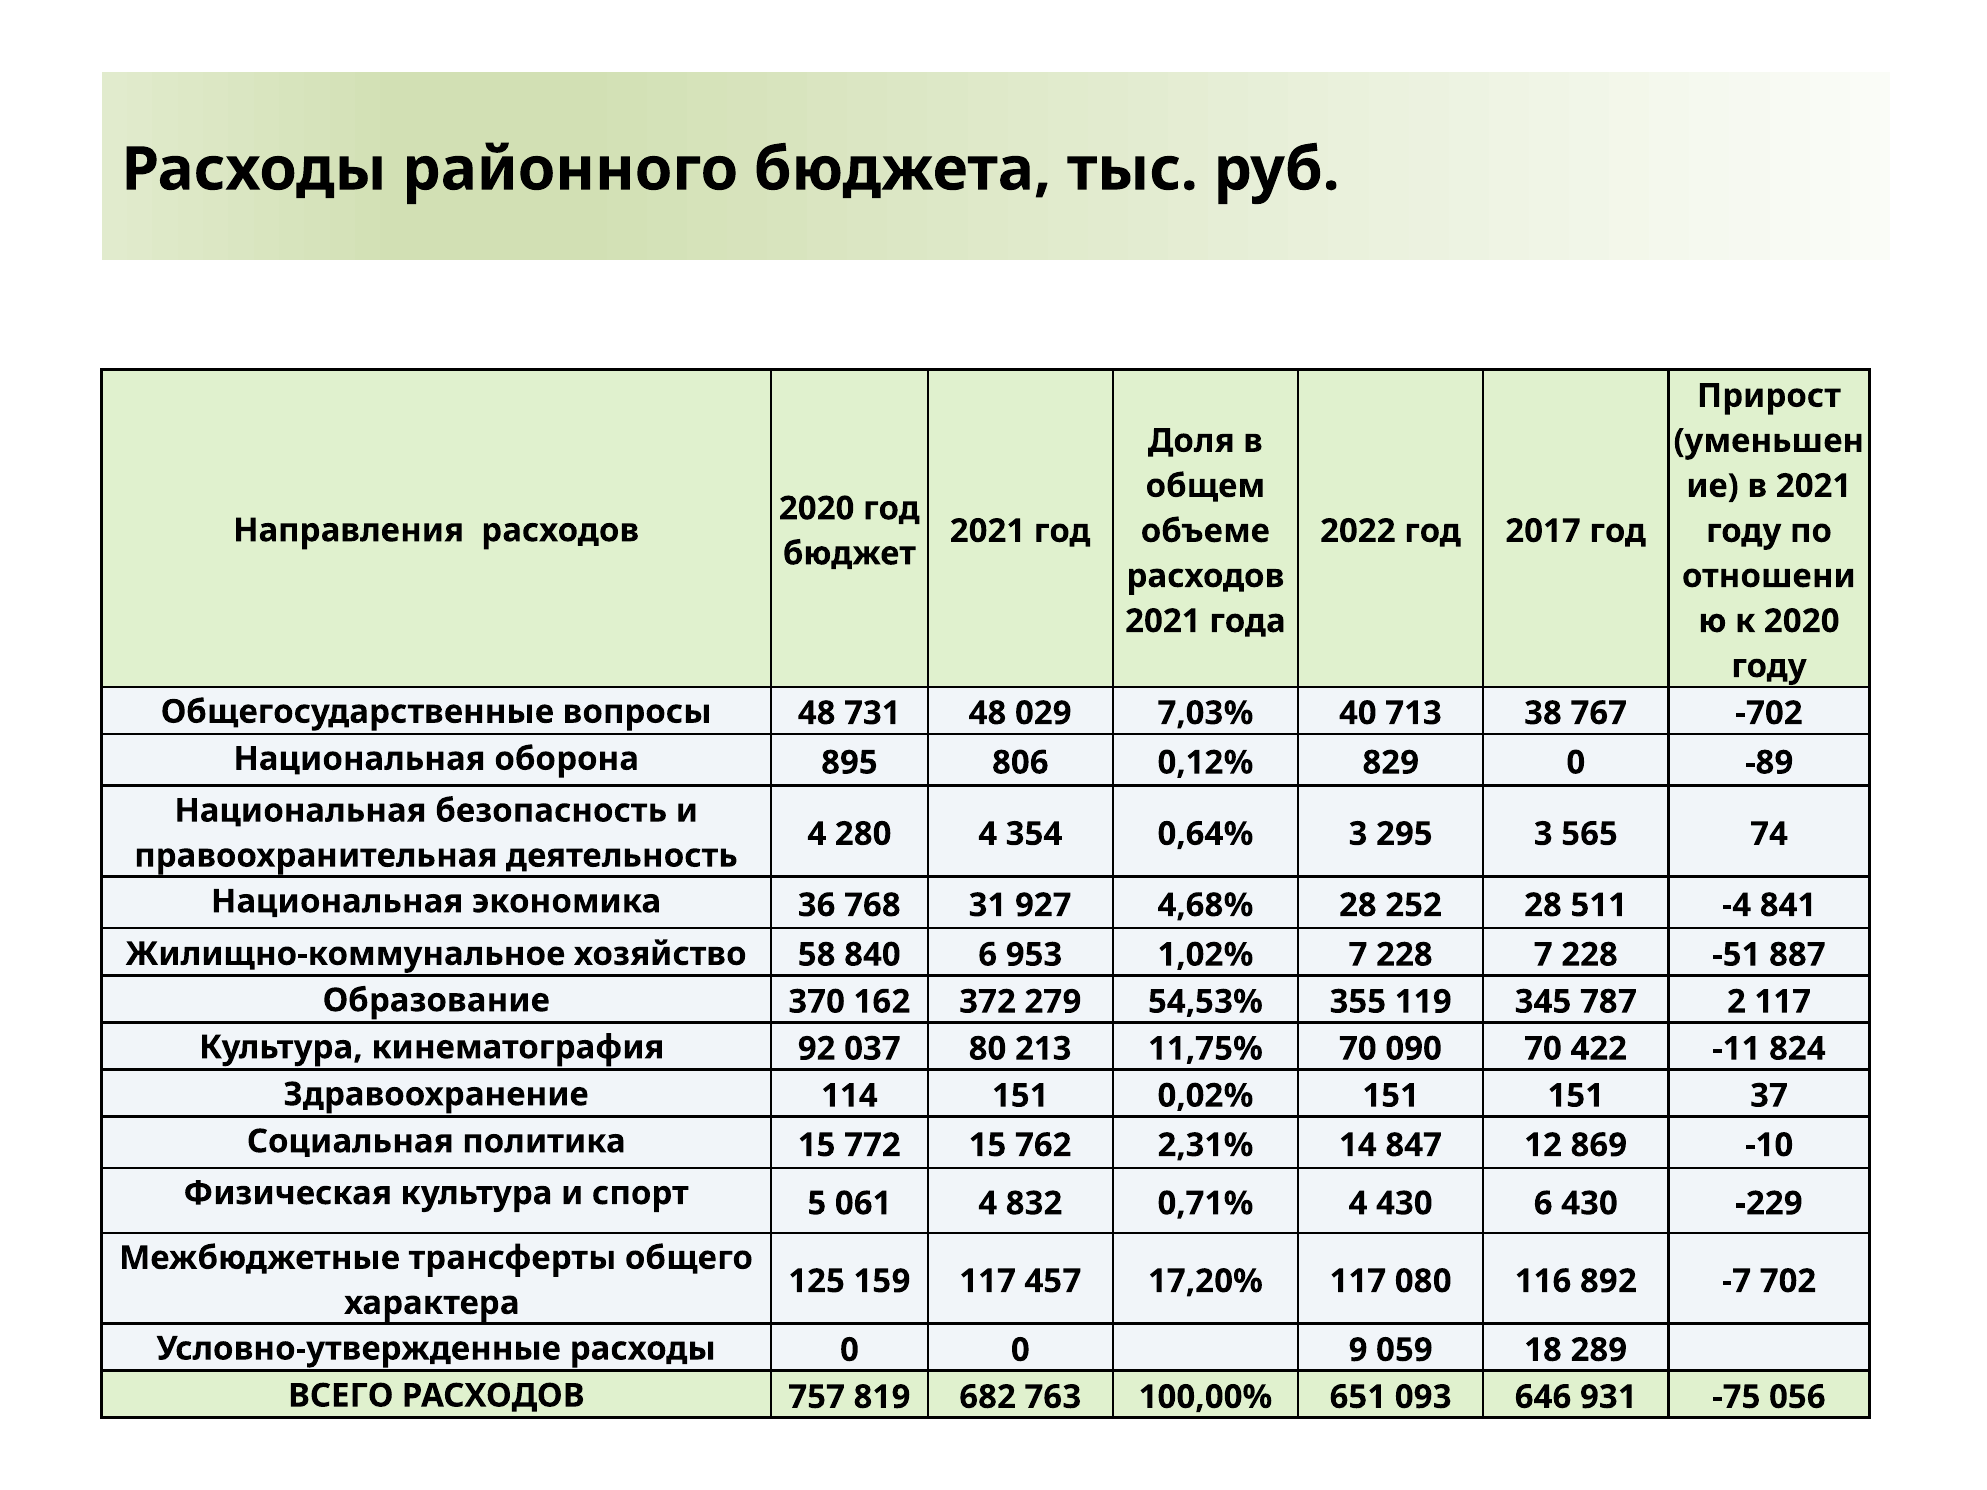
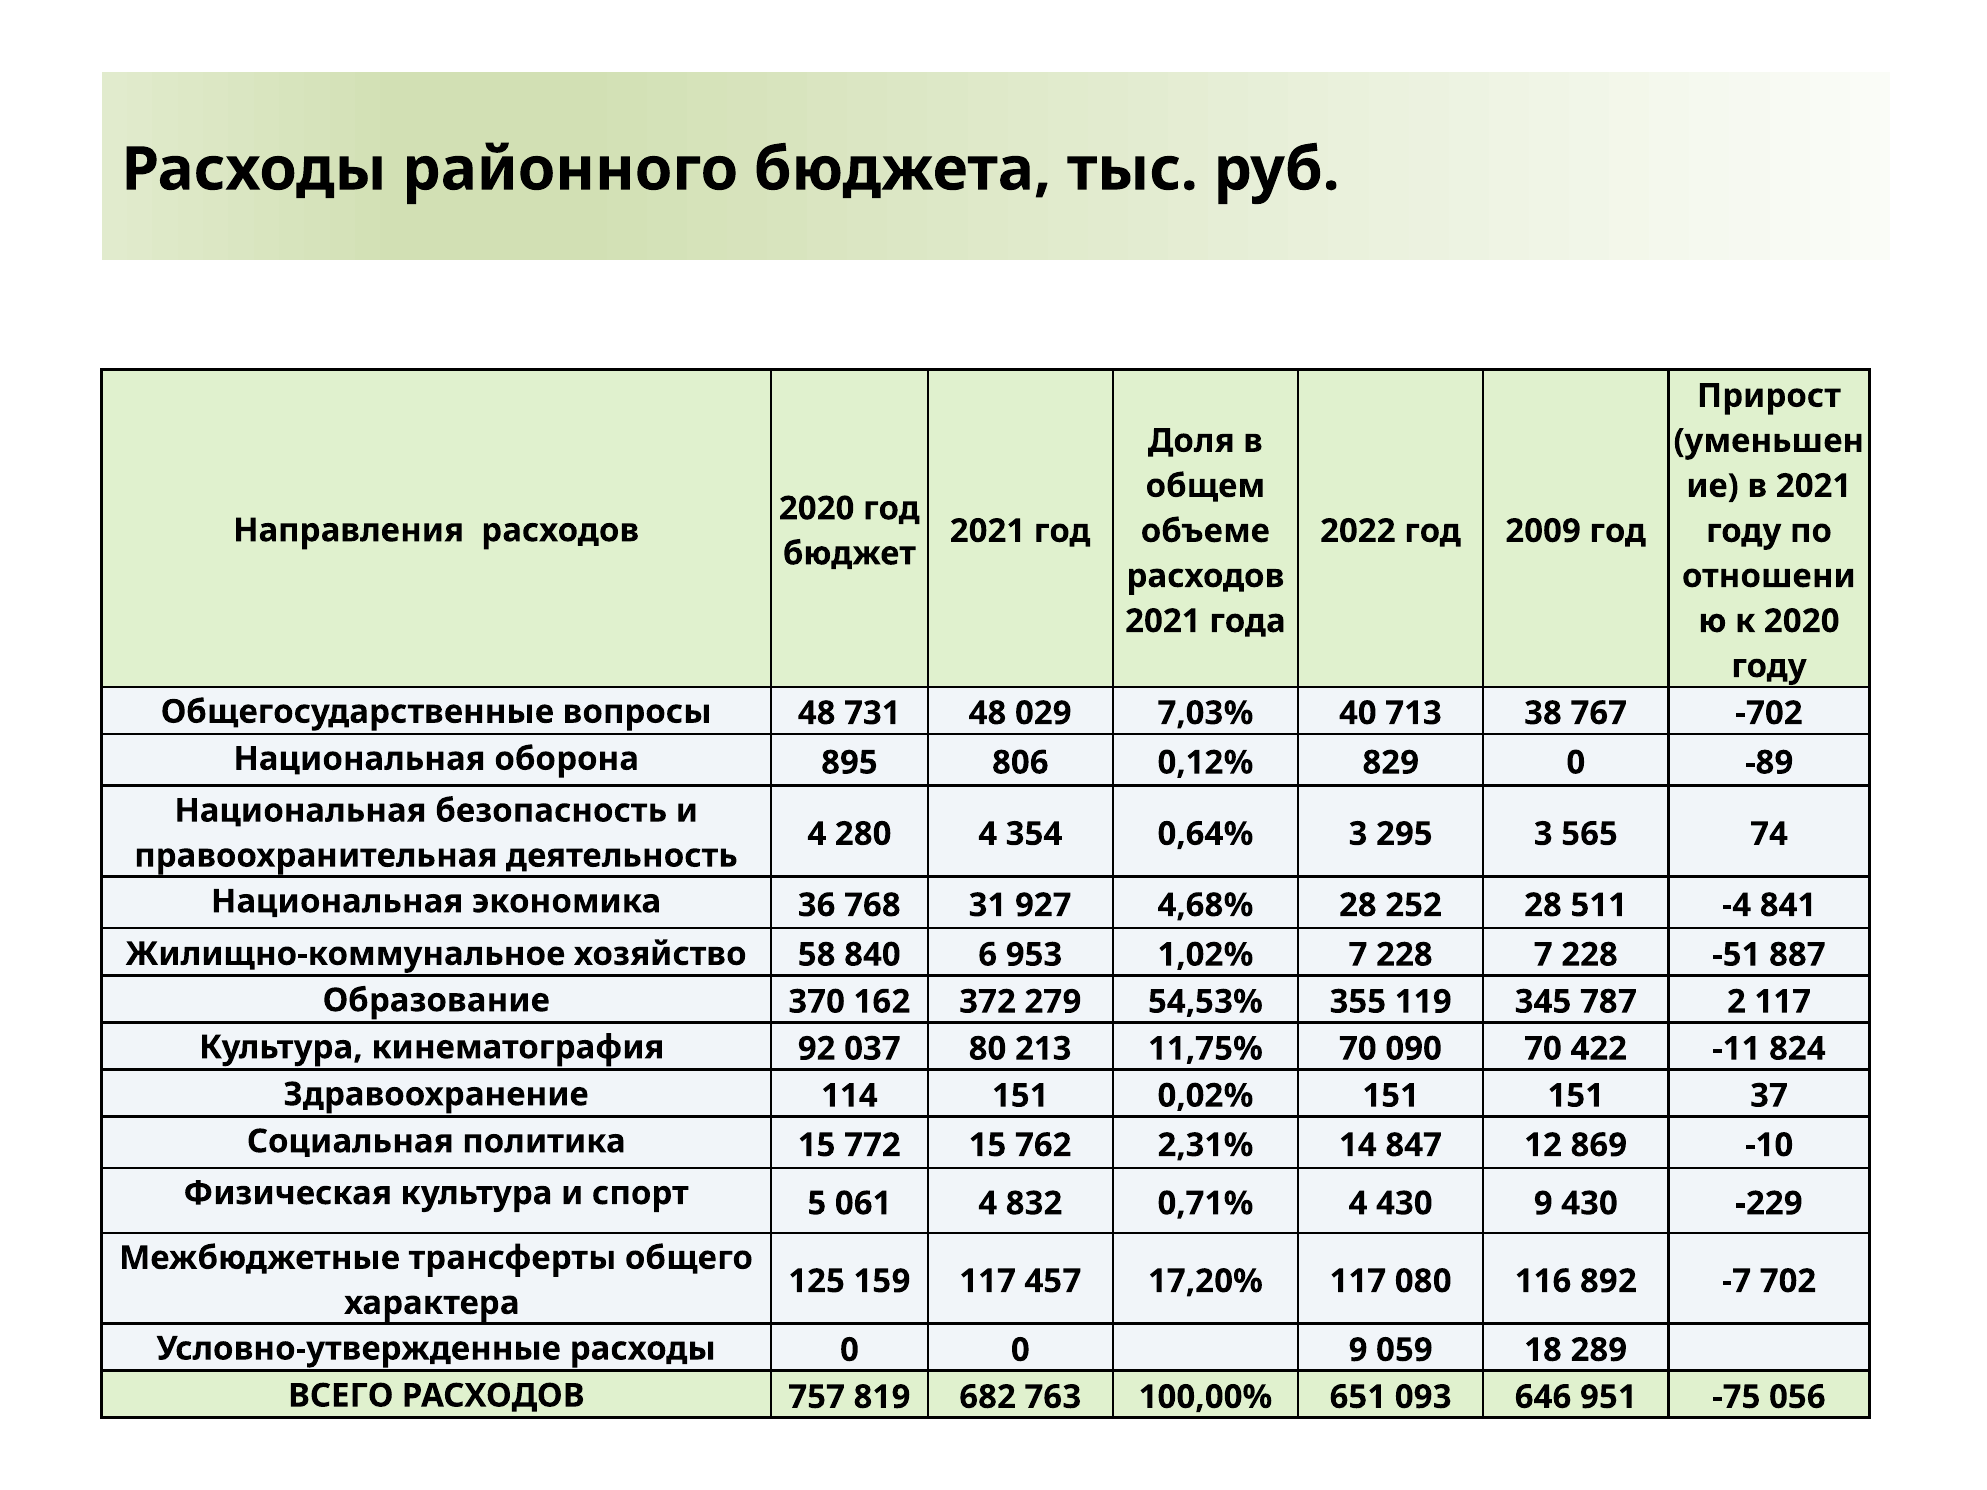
2017: 2017 -> 2009
430 6: 6 -> 9
931: 931 -> 951
